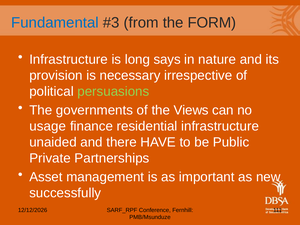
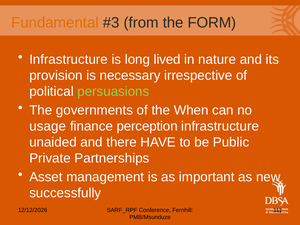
Fundamental colour: blue -> orange
says: says -> lived
Views: Views -> When
residential: residential -> perception
